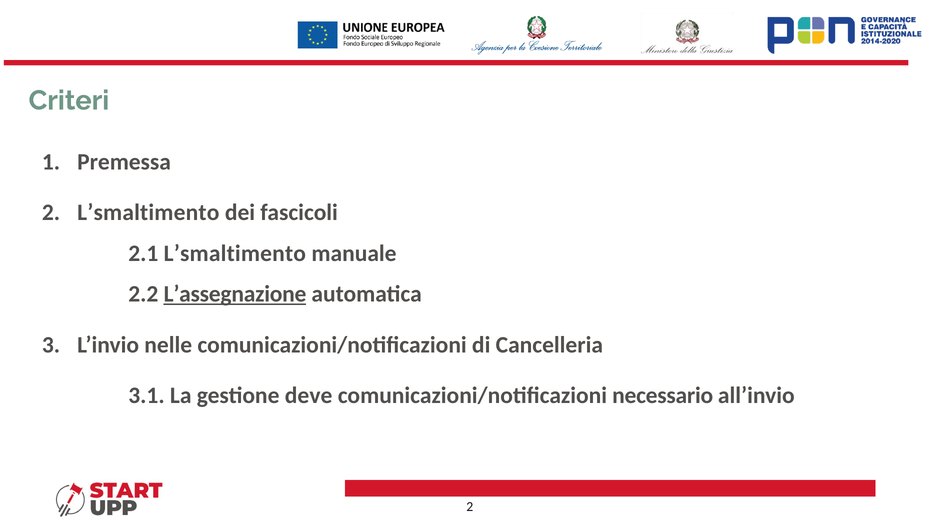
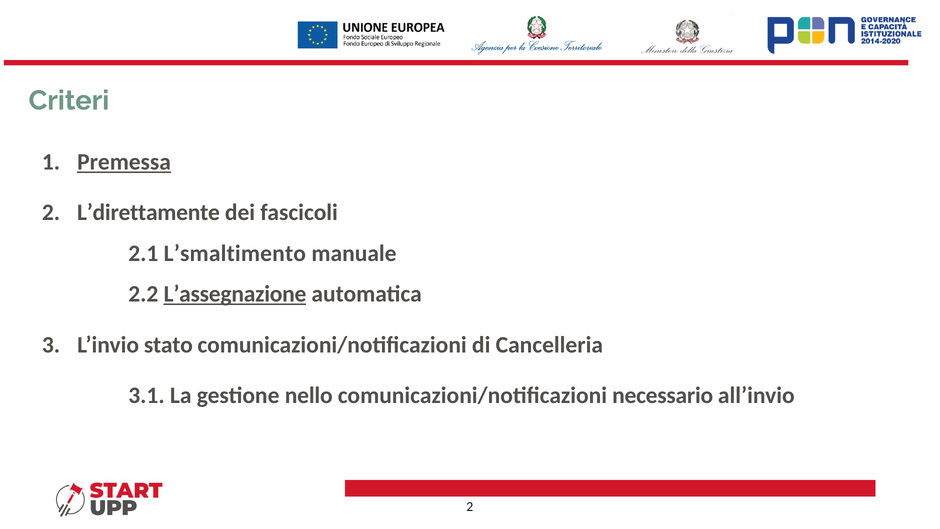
Premessa underline: none -> present
2 L’smaltimento: L’smaltimento -> L’direttamente
nelle: nelle -> stato
deve: deve -> nello
